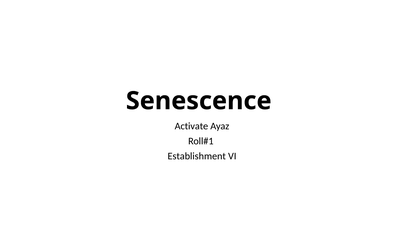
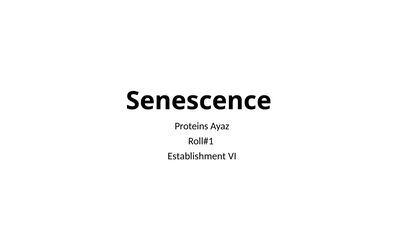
Activate: Activate -> Proteins
